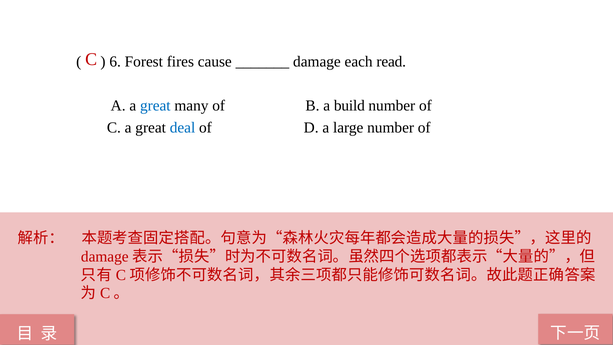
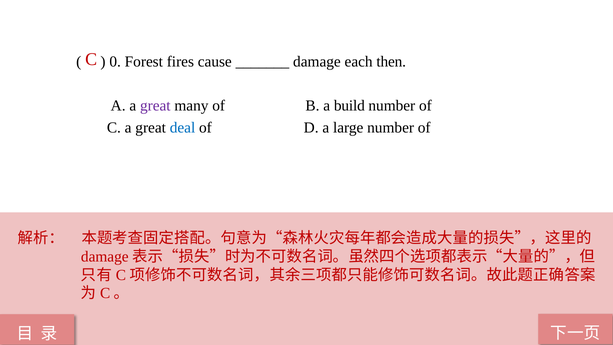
6: 6 -> 0
read: read -> then
great at (155, 106) colour: blue -> purple
